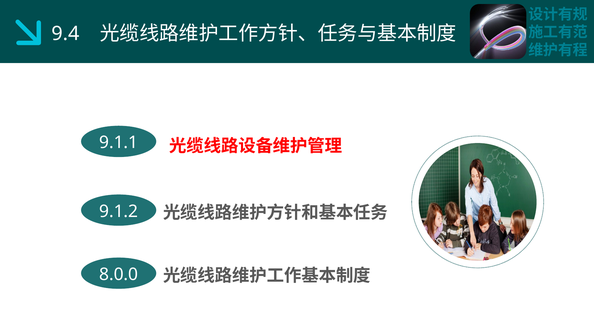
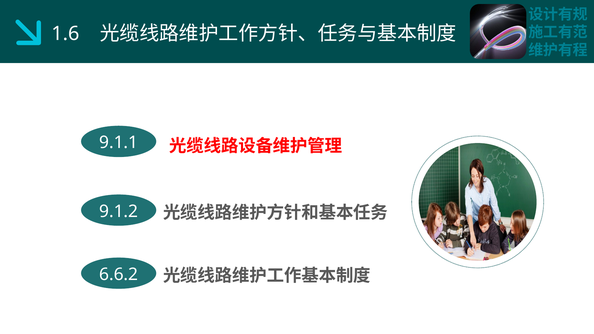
9.4: 9.4 -> 1.6
8.0.0: 8.0.0 -> 6.6.2
